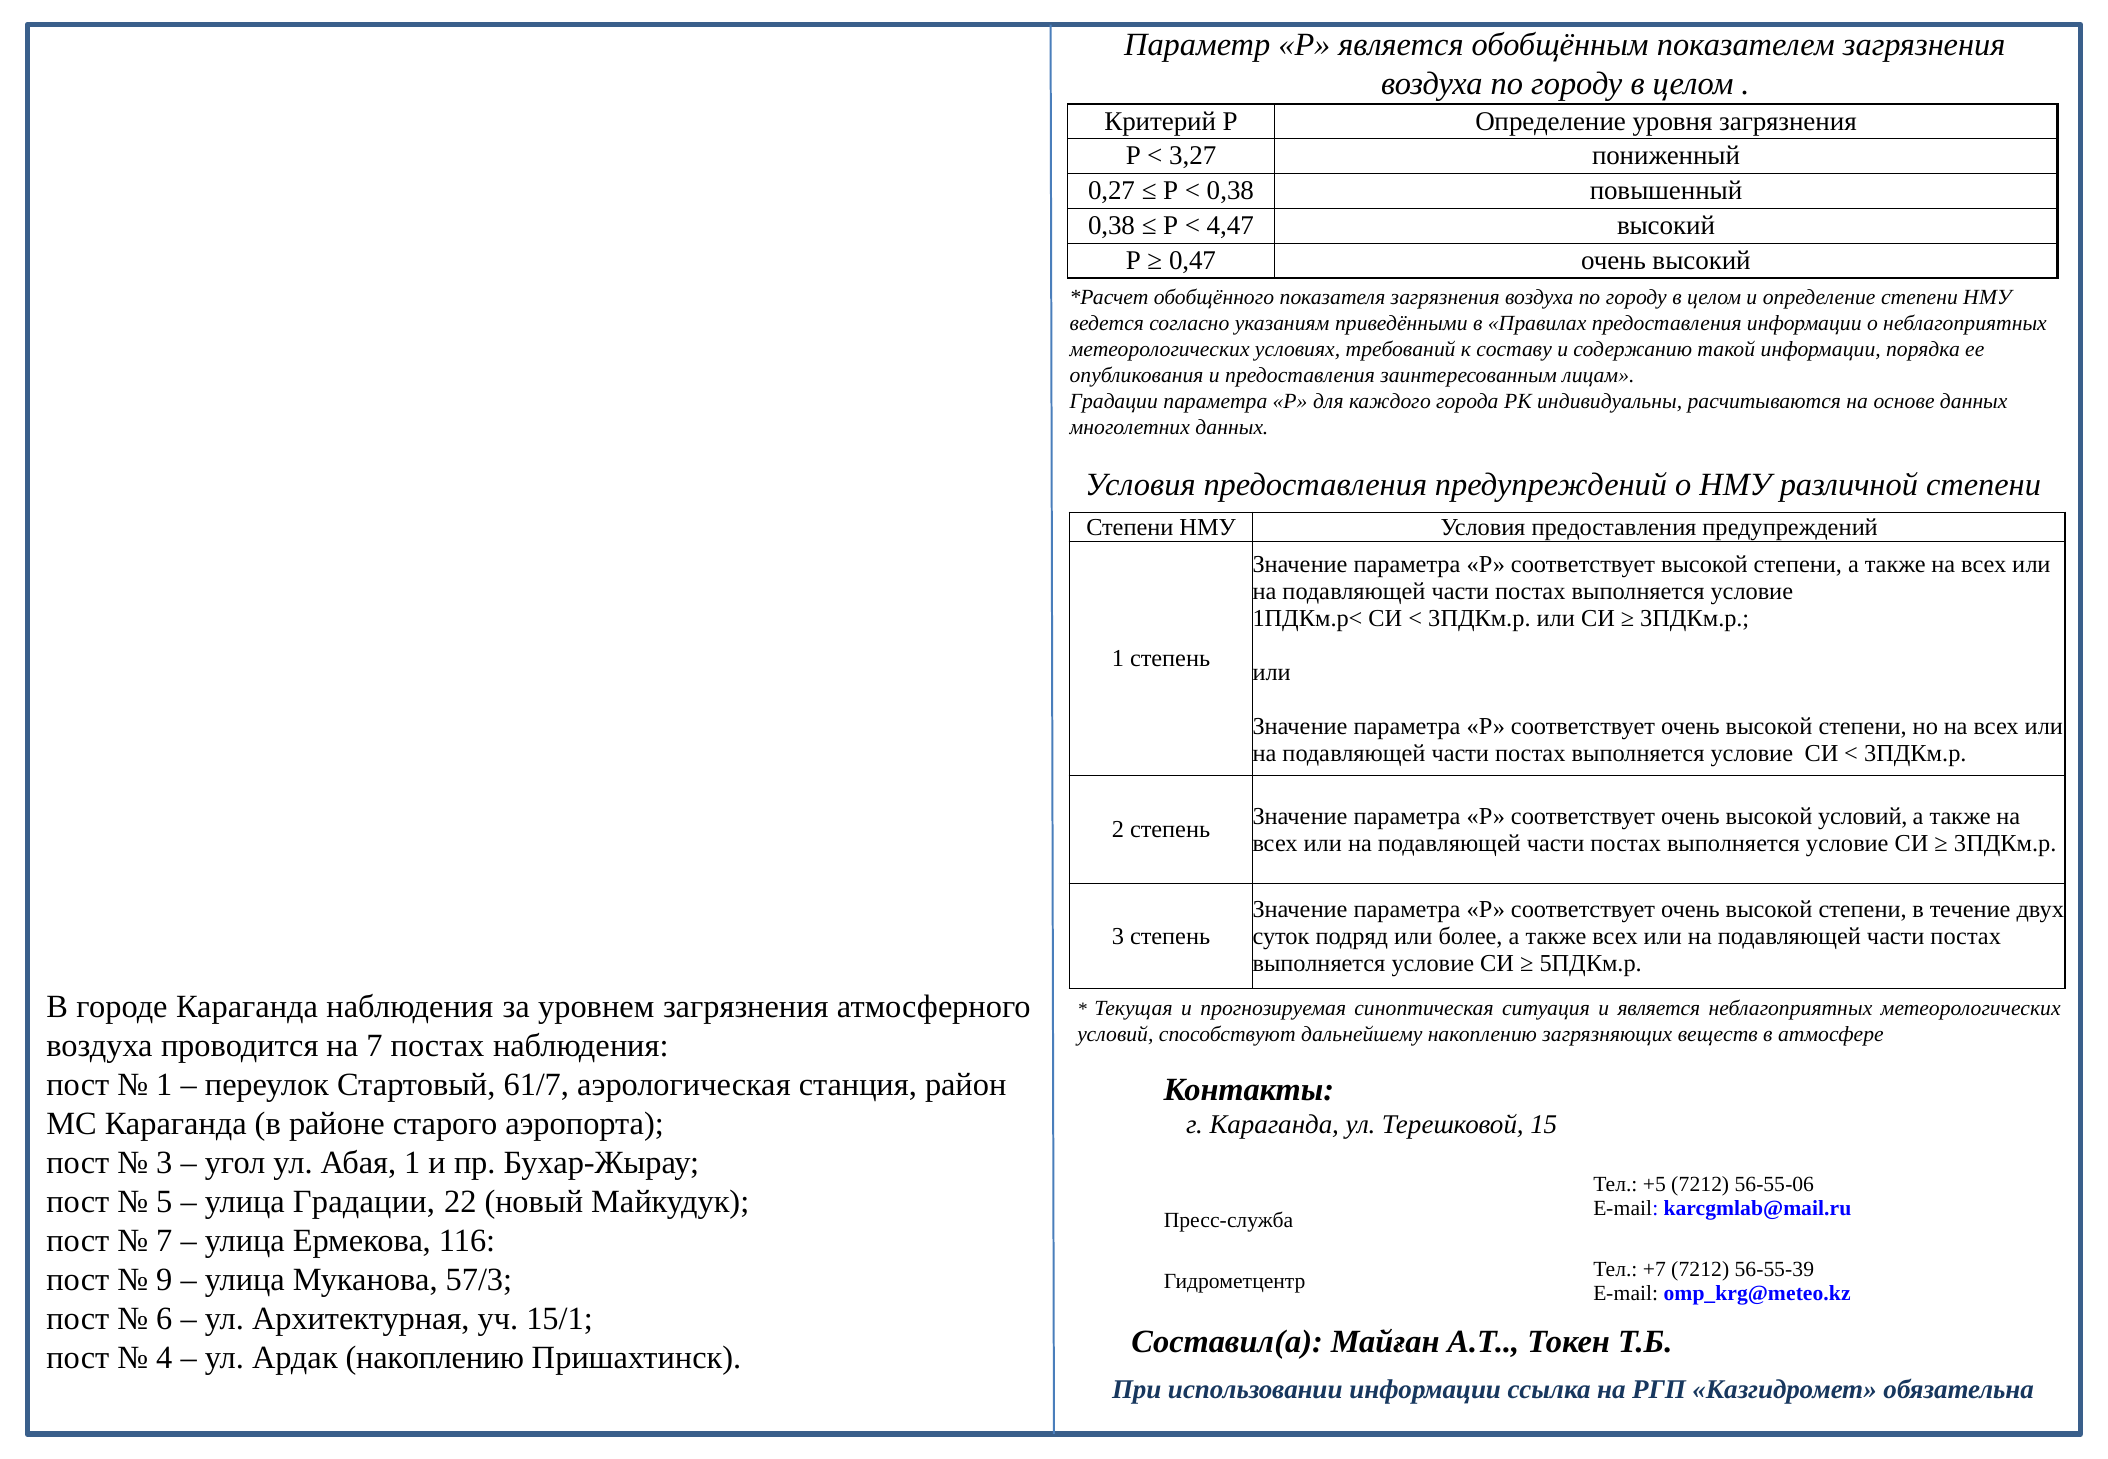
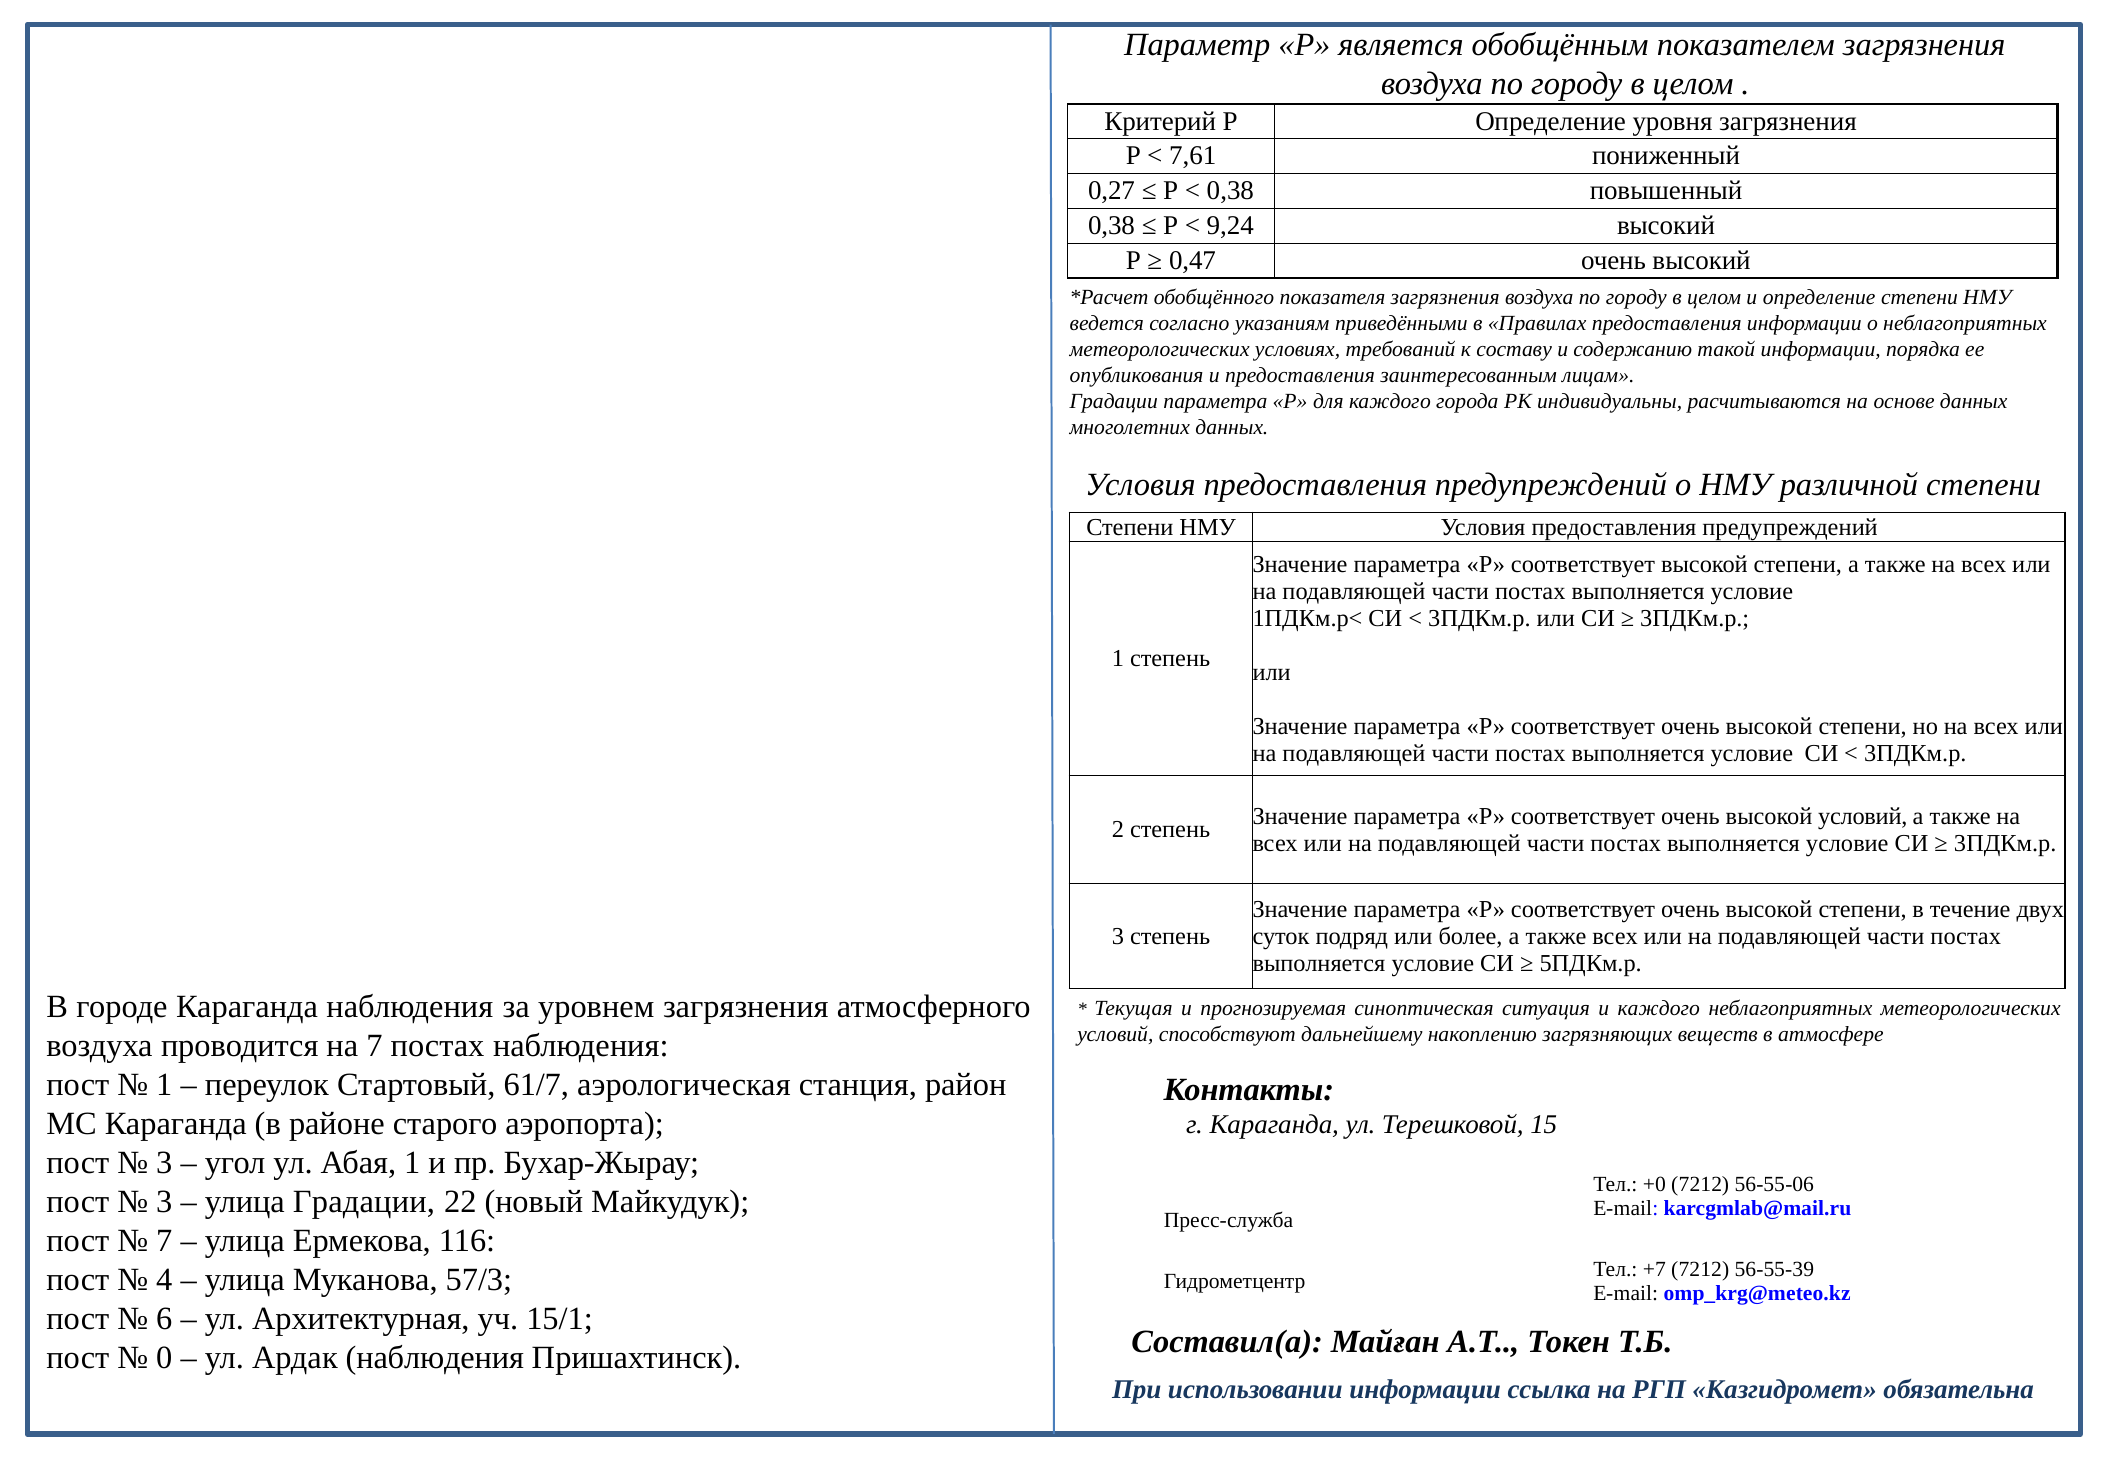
3,27: 3,27 -> 7,61
4,47: 4,47 -> 9,24
и является: является -> каждого
+5: +5 -> +0
5 at (164, 1202): 5 -> 3
9: 9 -> 4
4: 4 -> 0
Ардак накоплению: накоплению -> наблюдения
